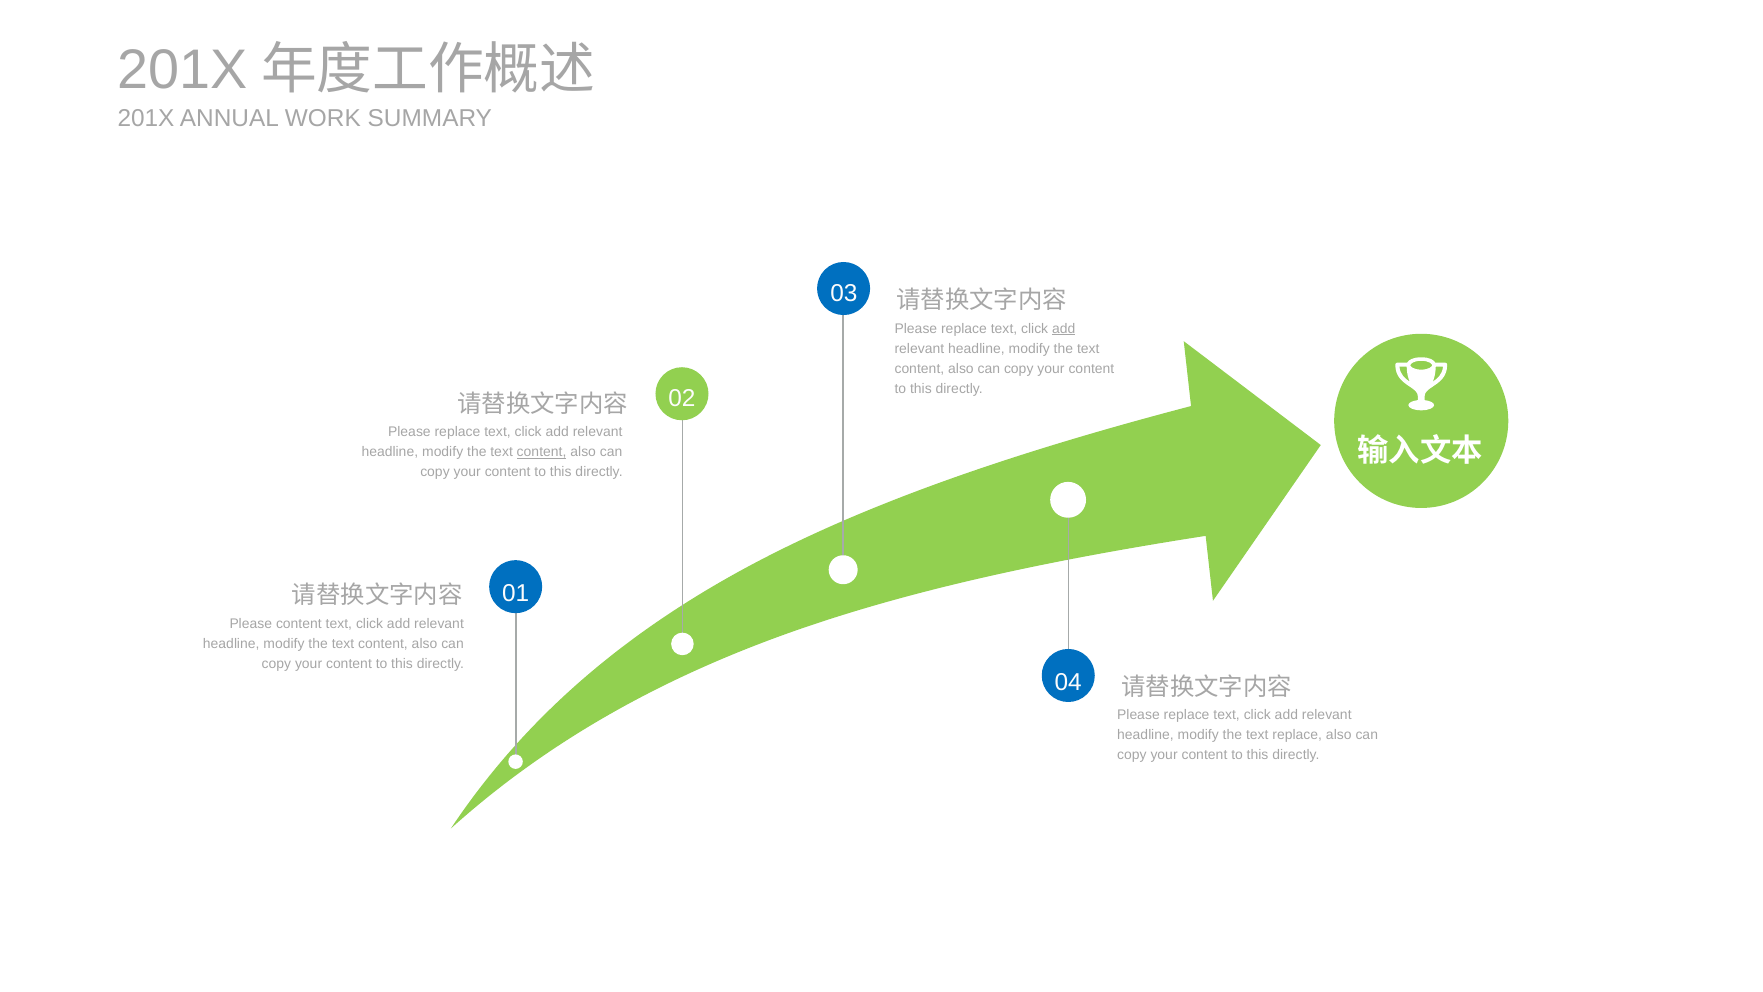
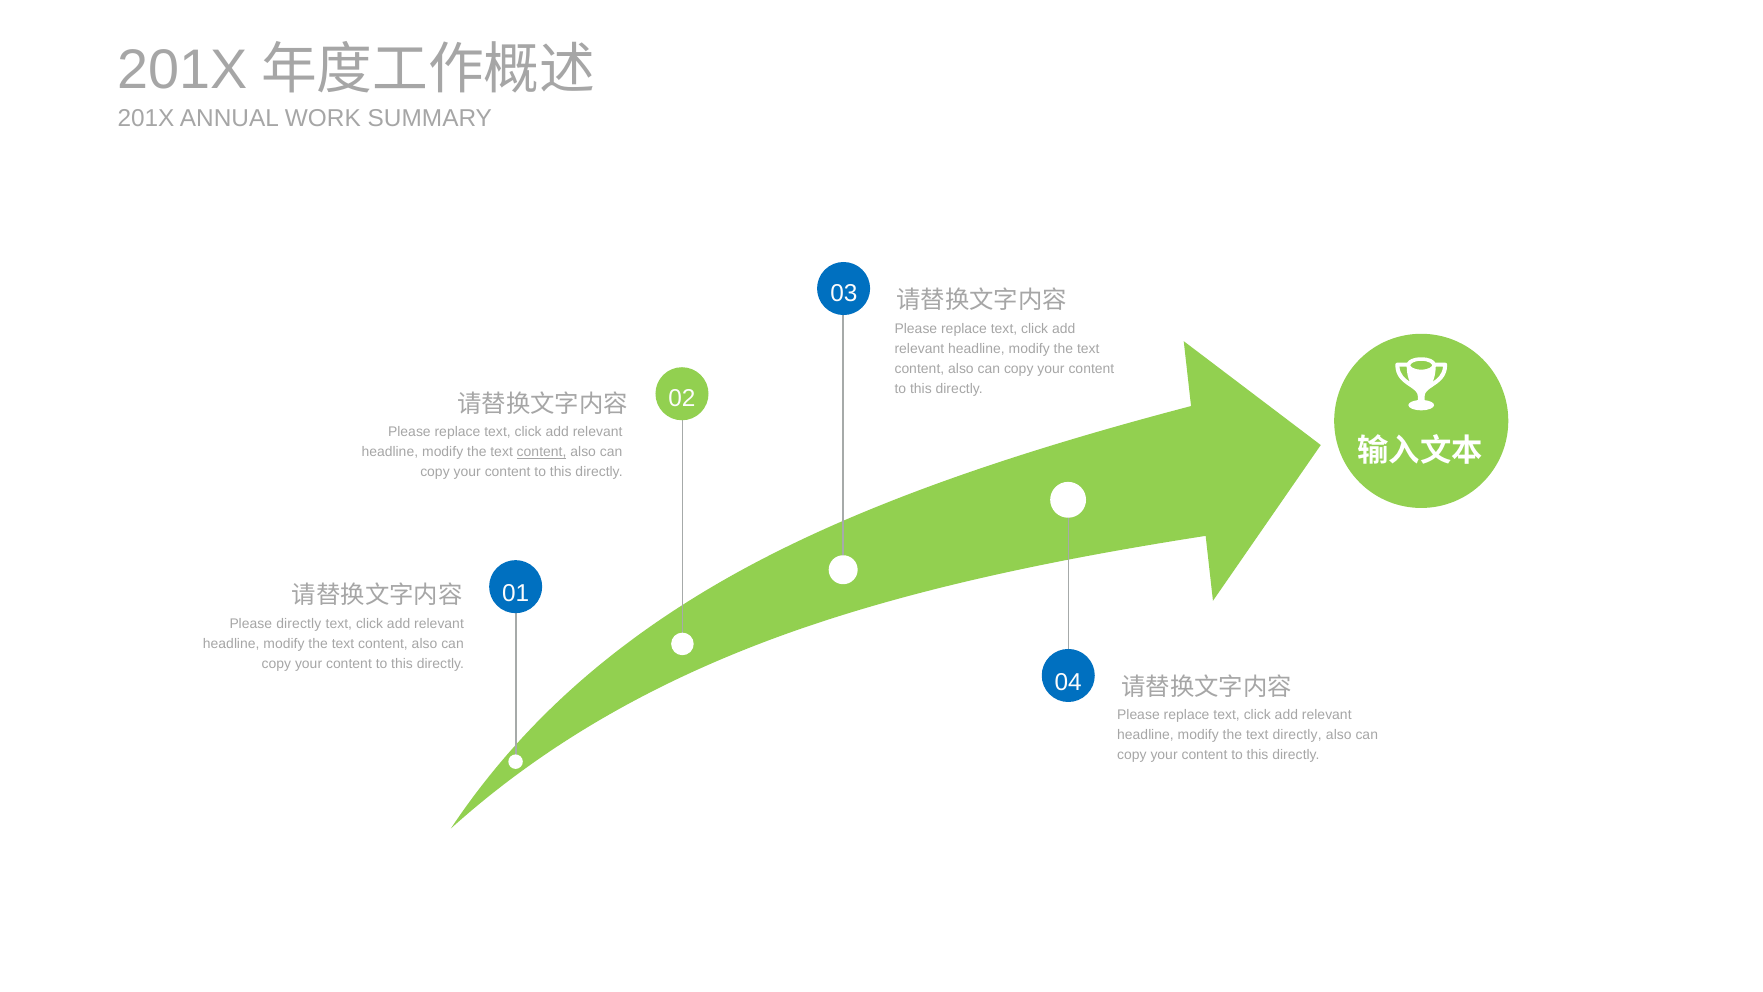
add at (1064, 329) underline: present -> none
Please content: content -> directly
text replace: replace -> directly
